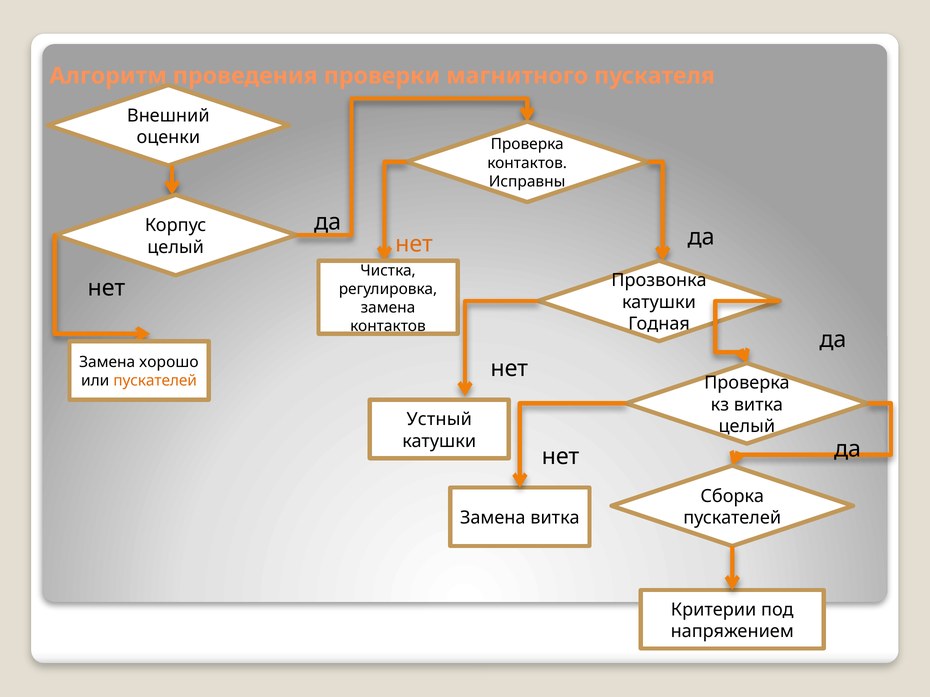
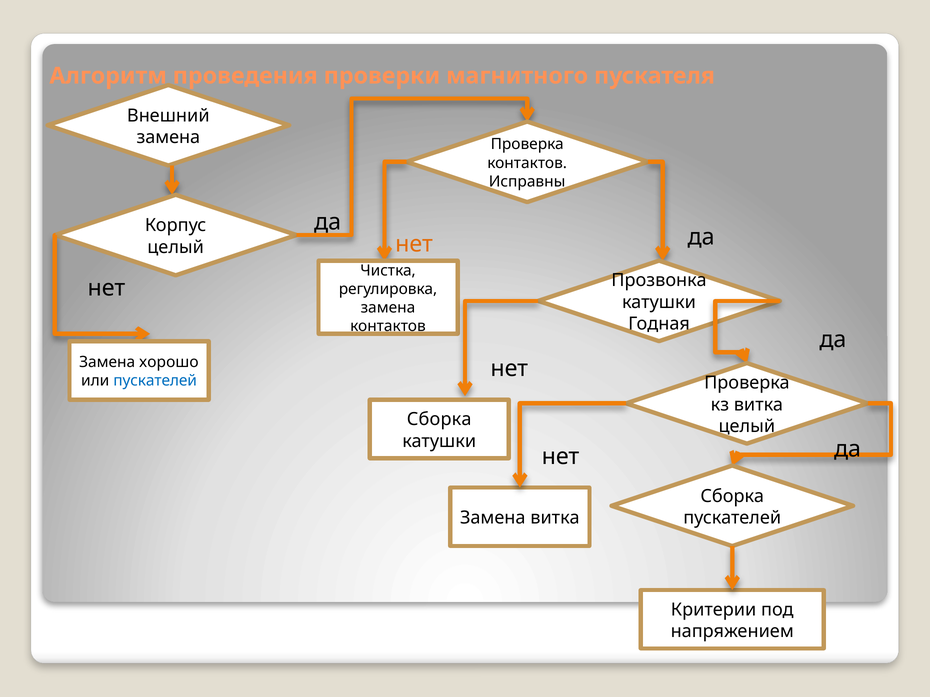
оценки at (168, 137): оценки -> замена
пускателей at (155, 381) colour: orange -> blue
Устный at (439, 420): Устный -> Сборка
